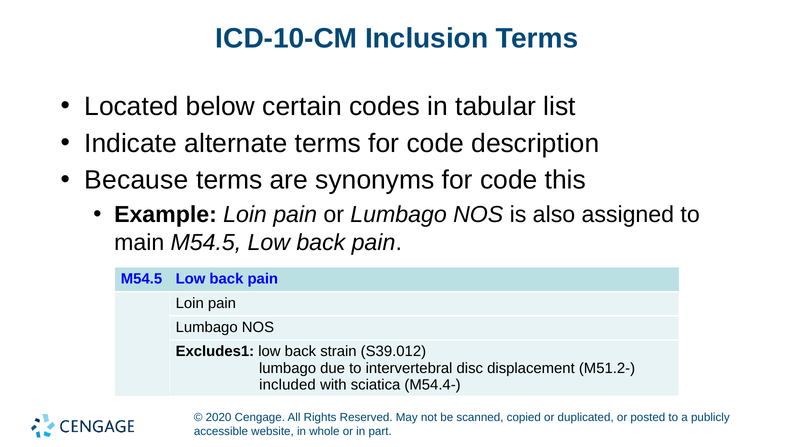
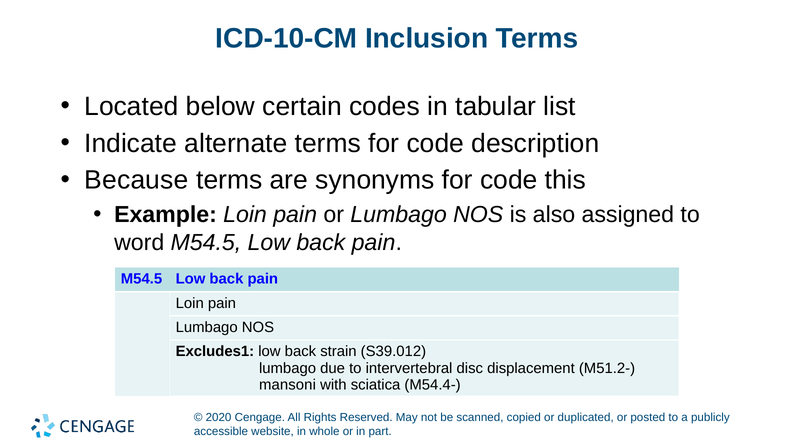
main: main -> word
included: included -> mansoni
